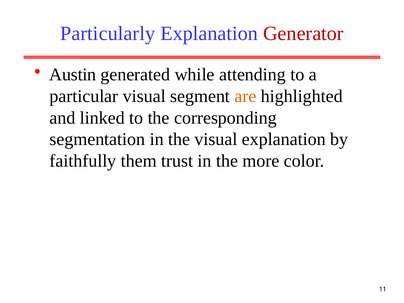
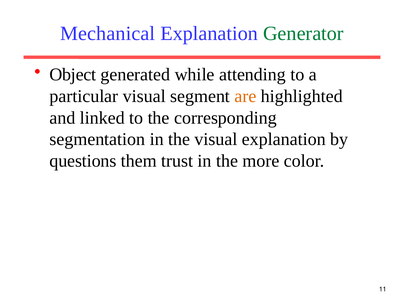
Particularly: Particularly -> Mechanical
Generator colour: red -> green
Austin: Austin -> Object
faithfully: faithfully -> questions
